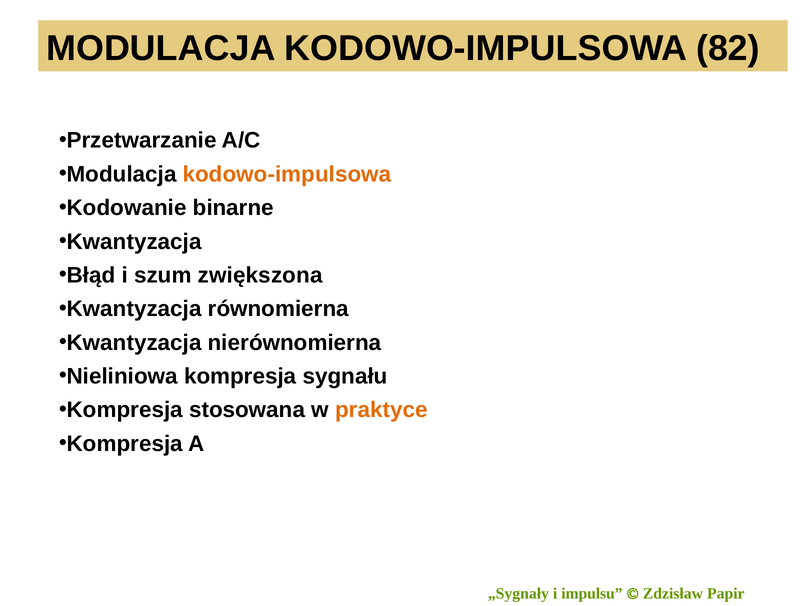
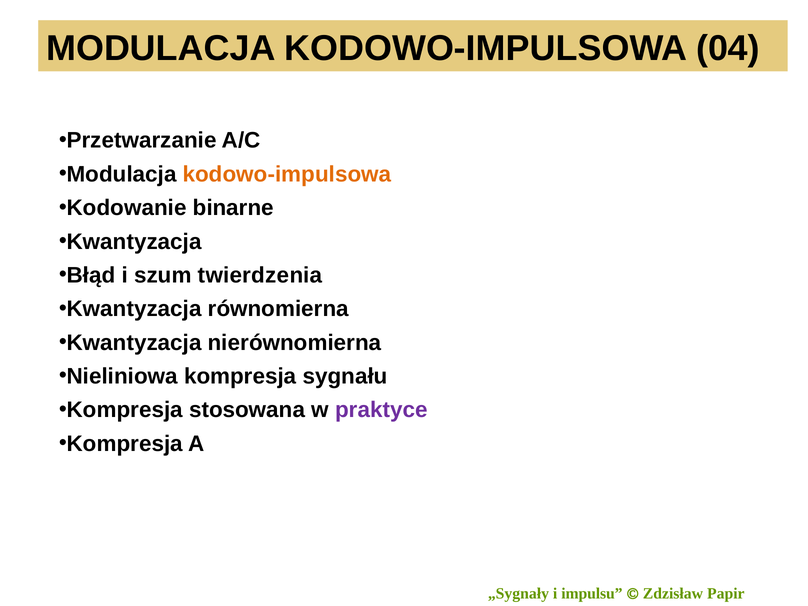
82: 82 -> 04
zwiększona: zwiększona -> twierdzenia
praktyce colour: orange -> purple
